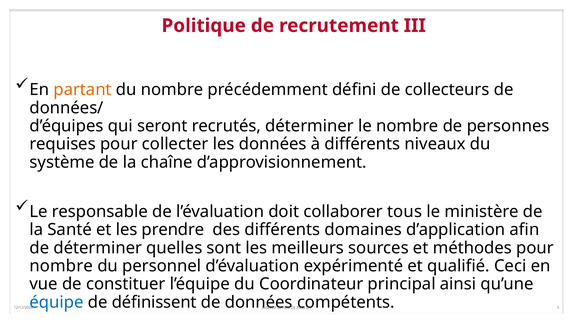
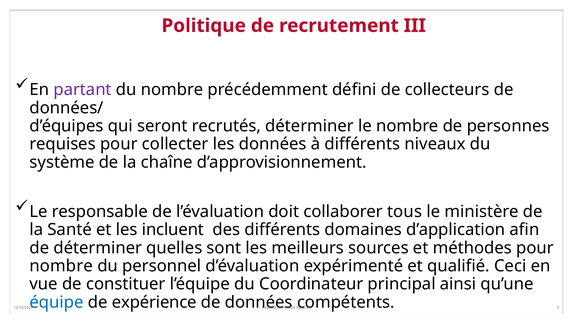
partant colour: orange -> purple
prendre: prendre -> incluent
définissent: définissent -> expérience
